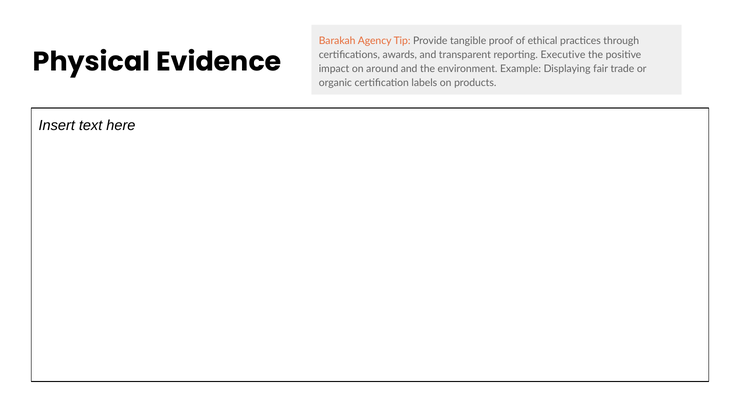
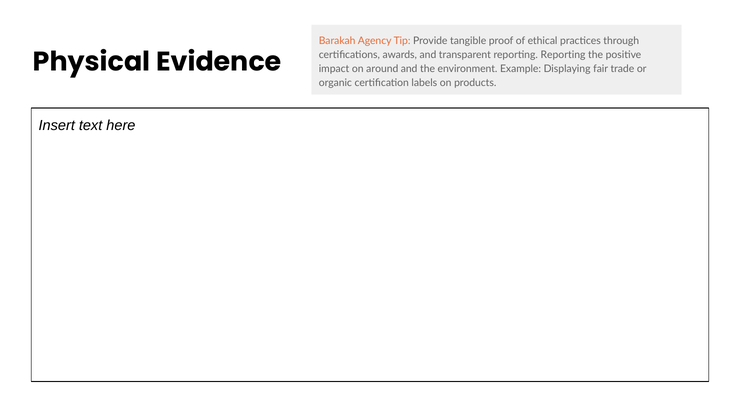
reporting Executive: Executive -> Reporting
